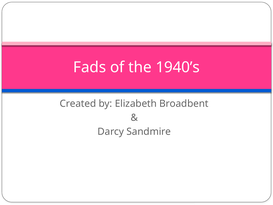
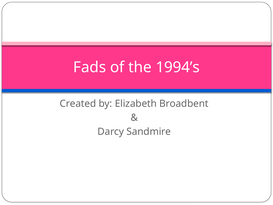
1940’s: 1940’s -> 1994’s
